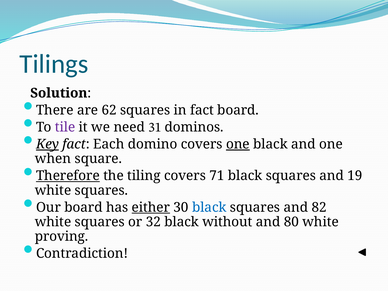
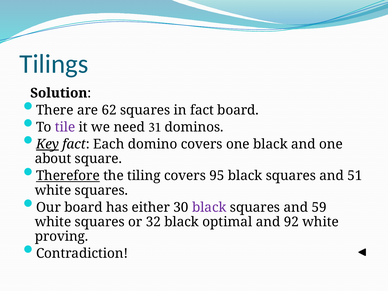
one at (238, 144) underline: present -> none
when: when -> about
71: 71 -> 95
19: 19 -> 51
either underline: present -> none
black at (209, 207) colour: blue -> purple
82: 82 -> 59
without: without -> optimal
80: 80 -> 92
